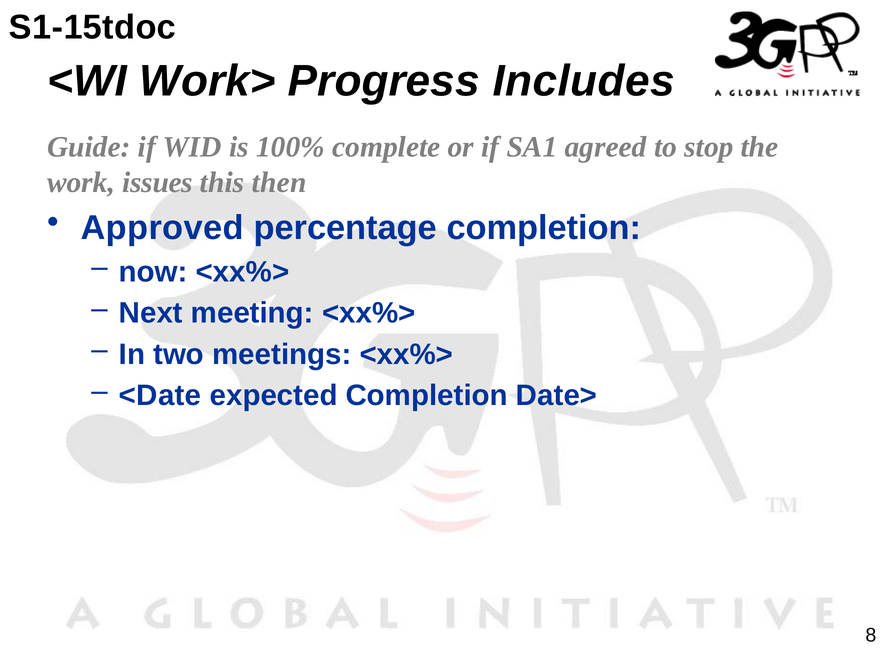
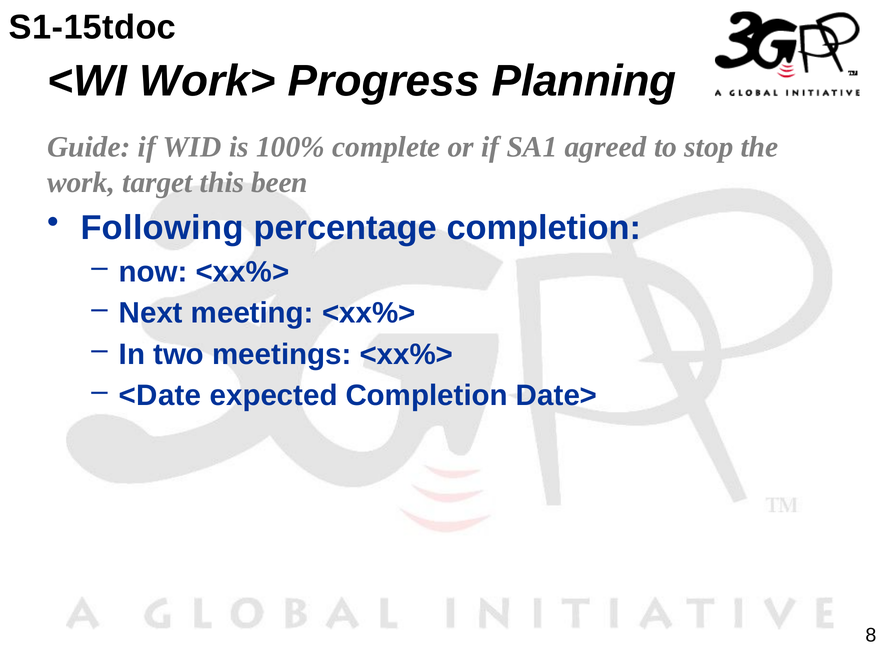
Includes: Includes -> Planning
issues: issues -> target
then: then -> been
Approved: Approved -> Following
